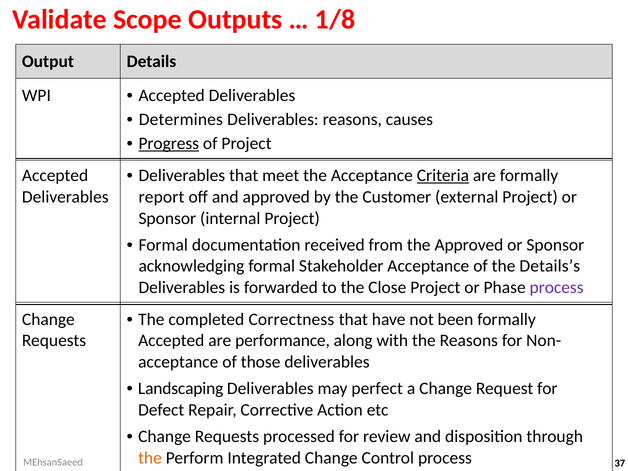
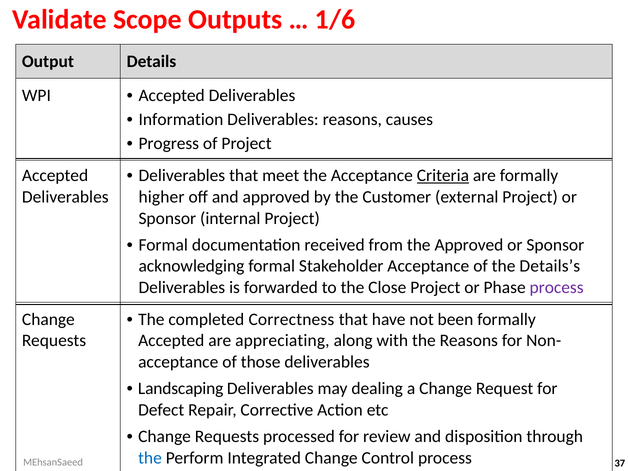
1/8: 1/8 -> 1/6
Determines: Determines -> Information
Progress underline: present -> none
report: report -> higher
performance: performance -> appreciating
perfect: perfect -> dealing
the at (150, 458) colour: orange -> blue
